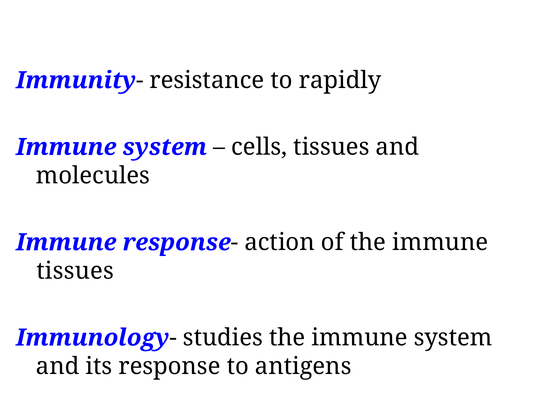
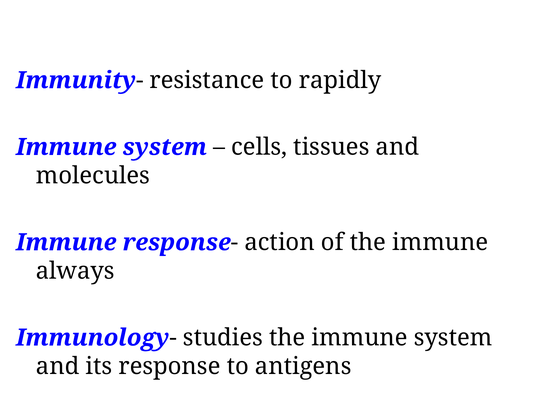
tissues at (75, 271): tissues -> always
